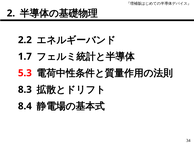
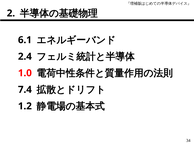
2.2: 2.2 -> 6.1
1.7: 1.7 -> 2.4
5.3: 5.3 -> 1.0
8.3: 8.3 -> 7.4
8.4: 8.4 -> 1.2
